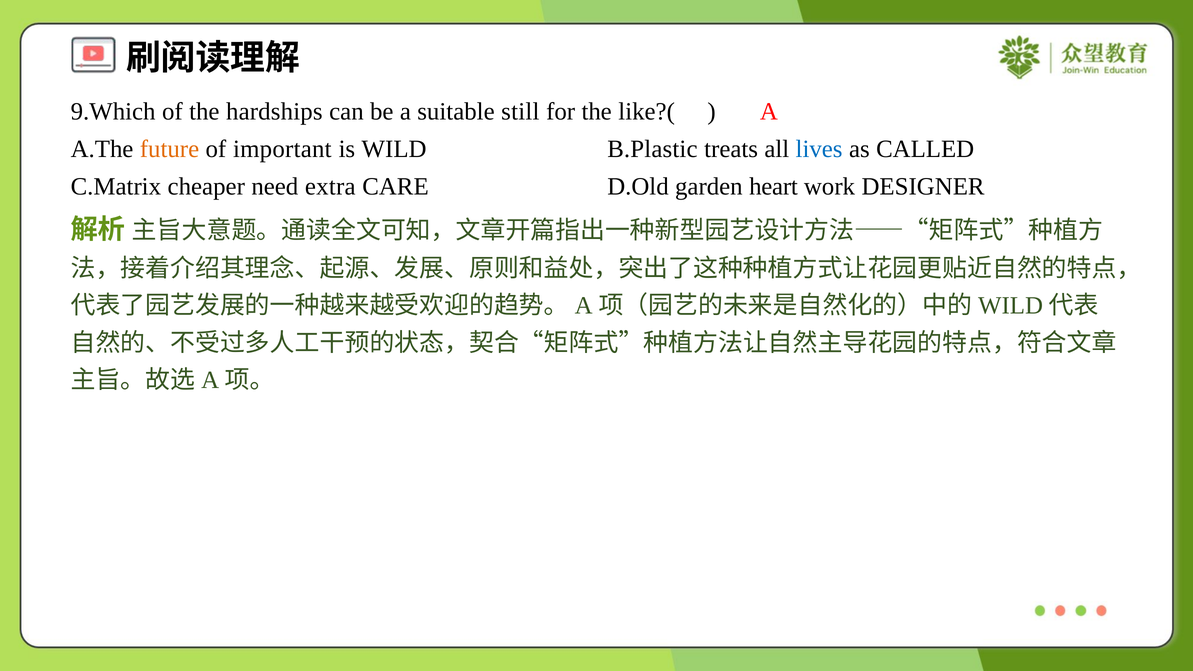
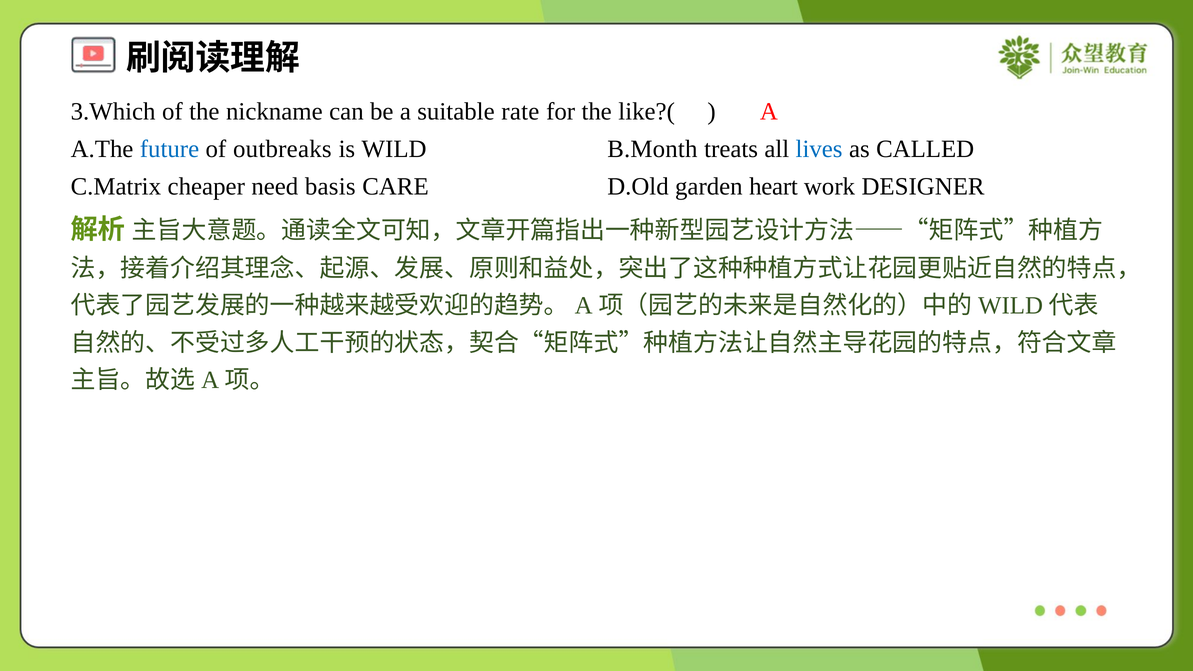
9.Which: 9.Which -> 3.Which
hardships: hardships -> nickname
still: still -> rate
future colour: orange -> blue
important: important -> outbreaks
B.Plastic: B.Plastic -> B.Month
extra: extra -> basis
